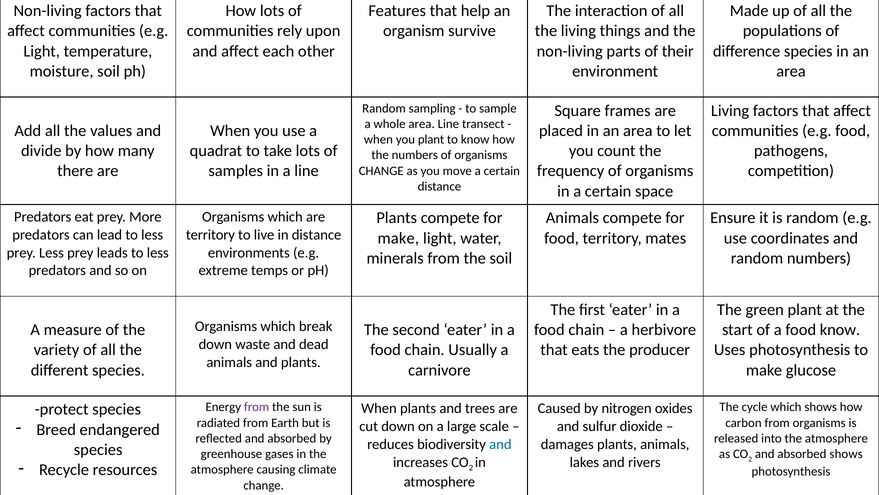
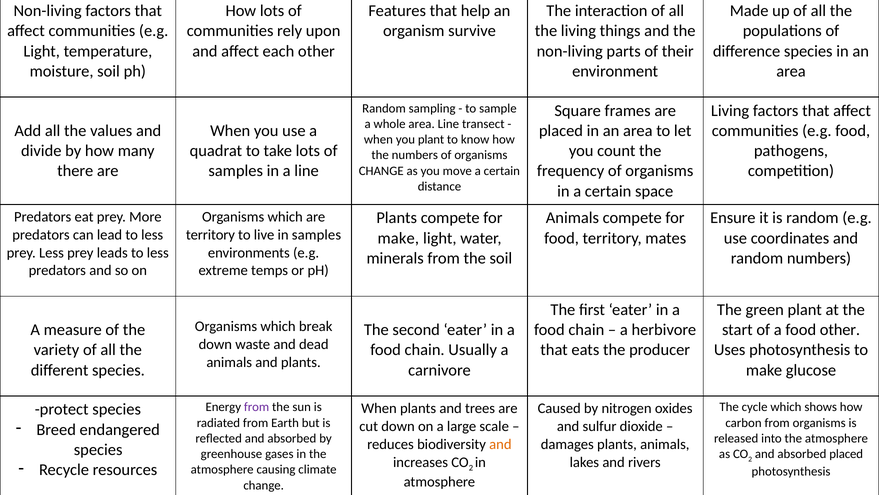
in distance: distance -> samples
food know: know -> other
and at (500, 444) colour: blue -> orange
absorbed shows: shows -> placed
